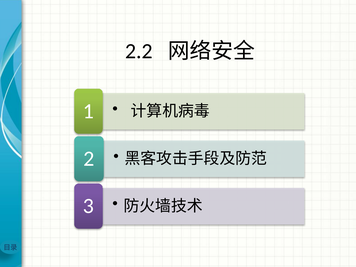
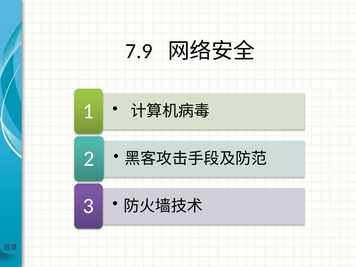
2.2: 2.2 -> 7.9
